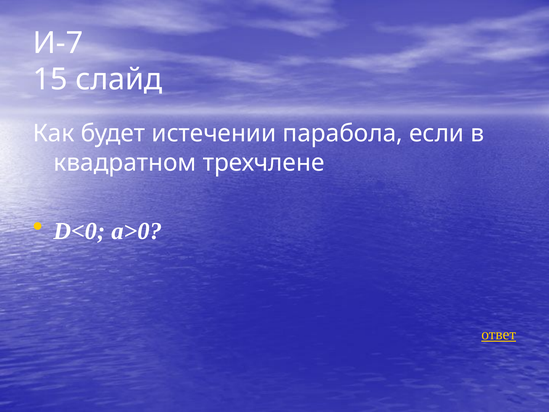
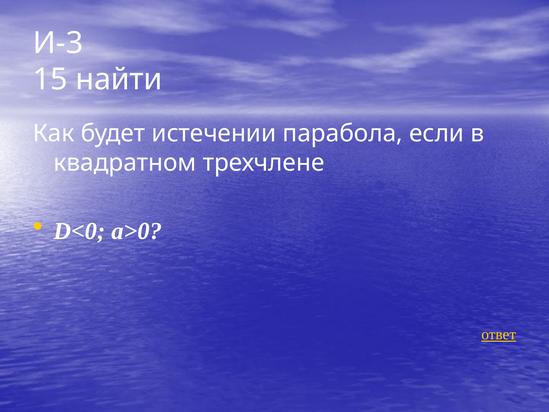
И-7: И-7 -> И-3
слайд: слайд -> найти
